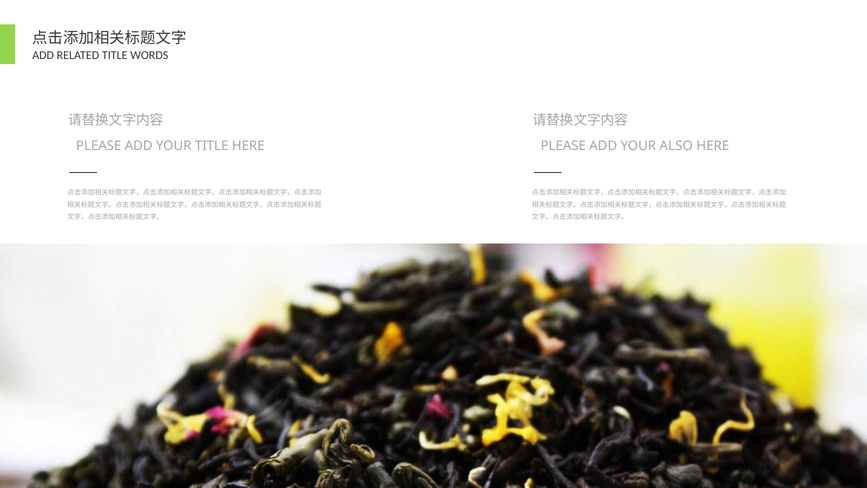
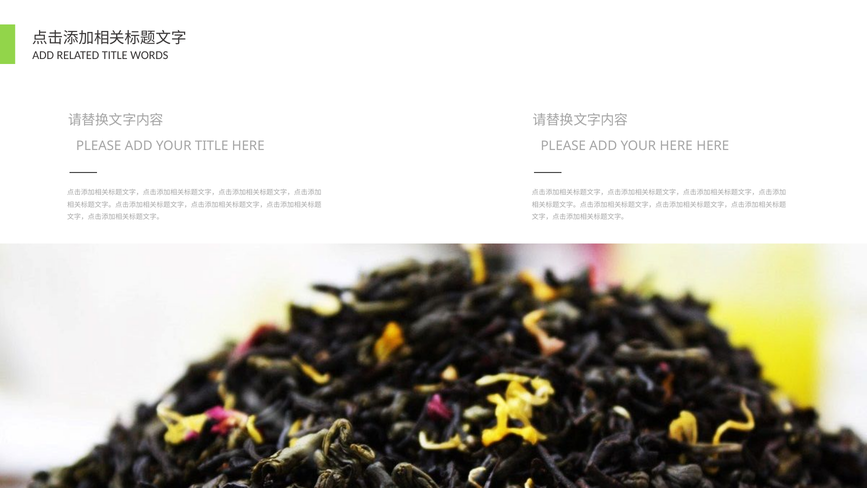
YOUR ALSO: ALSO -> HERE
